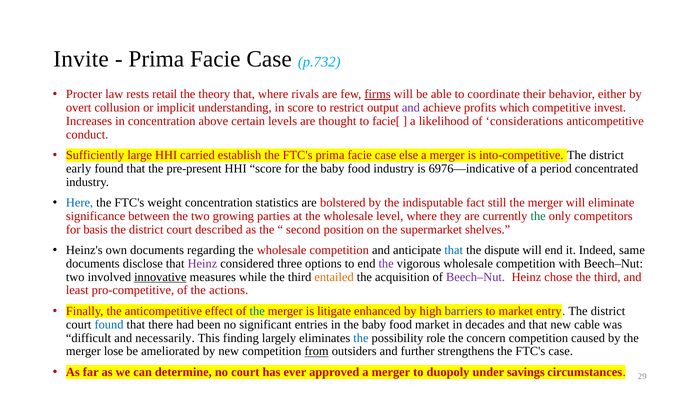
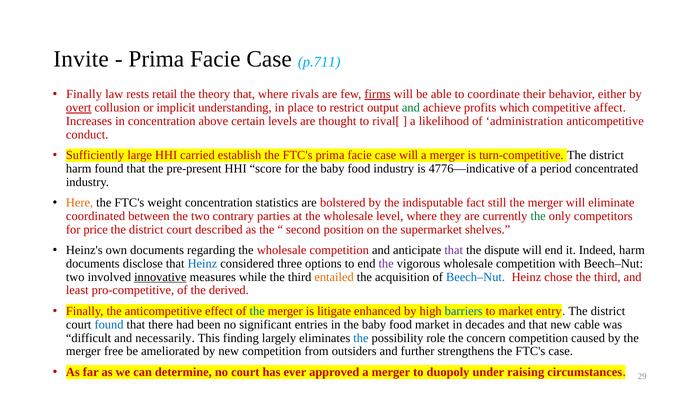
p.732: p.732 -> p.711
Procter at (84, 94): Procter -> Finally
overt underline: none -> present
in score: score -> place
and at (411, 108) colour: purple -> green
invest: invest -> affect
facie[: facie[ -> rival[
considerations: considerations -> administration
case else: else -> will
into-competitive: into-competitive -> turn-competitive
early at (79, 168): early -> harm
6976—indicative: 6976—indicative -> 4776—indicative
Here colour: blue -> orange
significance: significance -> coordinated
growing: growing -> contrary
basis: basis -> price
that at (454, 250) colour: blue -> purple
Indeed same: same -> harm
Heinz at (202, 263) colour: purple -> blue
Beech–Nut at (476, 277) colour: purple -> blue
actions: actions -> derived
barriers colour: purple -> blue
lose: lose -> free
from underline: present -> none
savings: savings -> raising
